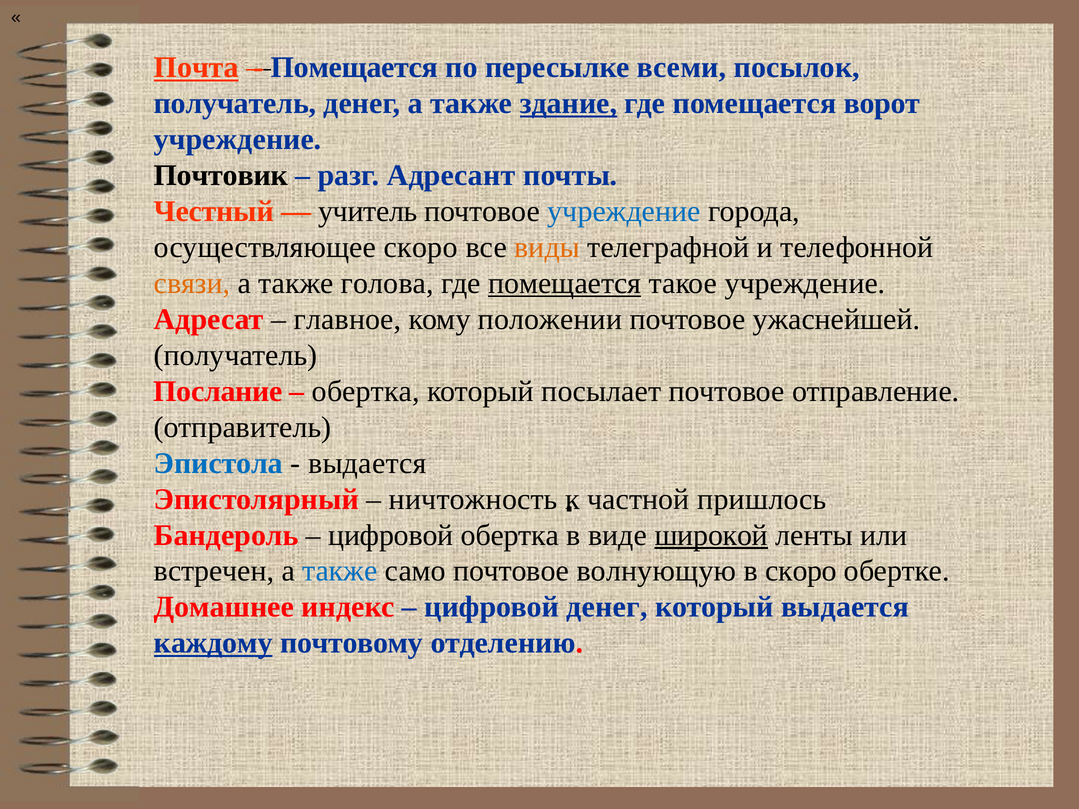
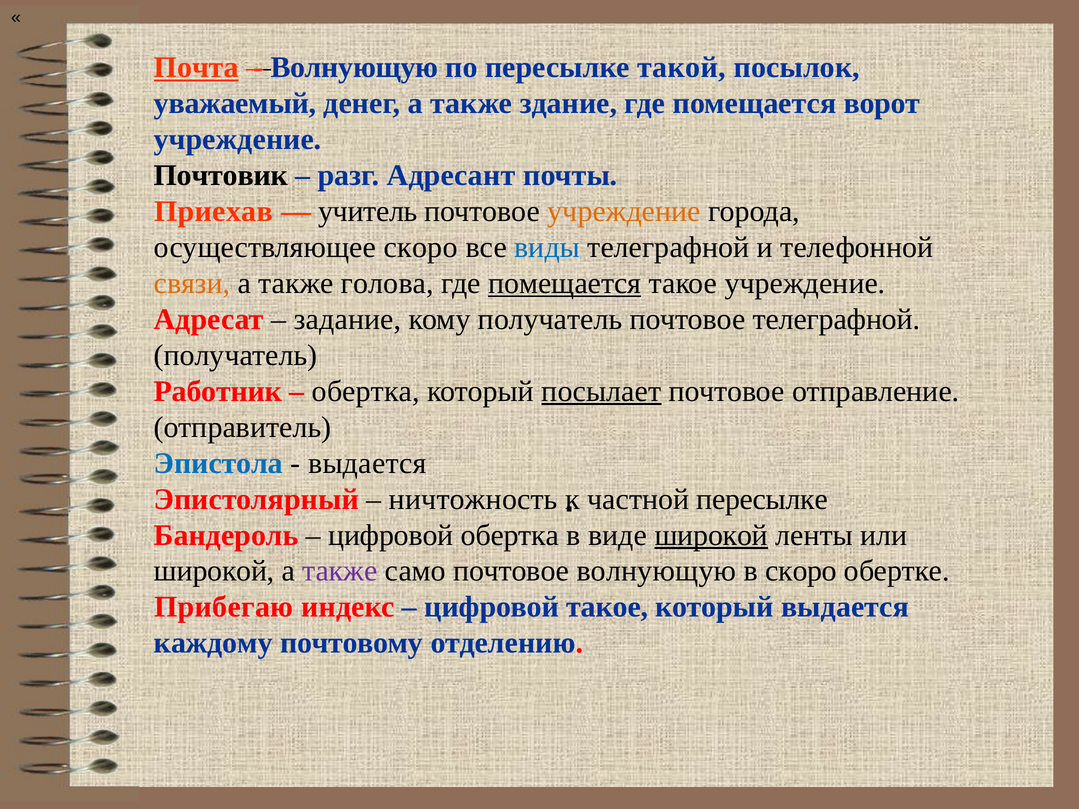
Помещается at (354, 68): Помещается -> Волнующую
всеми: всеми -> такой
получатель at (235, 104): получатель -> уважаемый
здание underline: present -> none
Честный: Честный -> Приехав
учреждение at (624, 211) colour: blue -> orange
виды colour: orange -> blue
главное: главное -> задание
кому положении: положении -> получатель
почтовое ужаснейшей: ужаснейшей -> телеграфной
Послание: Послание -> Работник
посылает underline: none -> present
частной пришлось: пришлось -> пересылке
встречен at (214, 571): встречен -> широкой
также at (340, 571) colour: blue -> purple
Домашнее: Домашнее -> Прибегаю
цифровой денег: денег -> такое
каждому underline: present -> none
